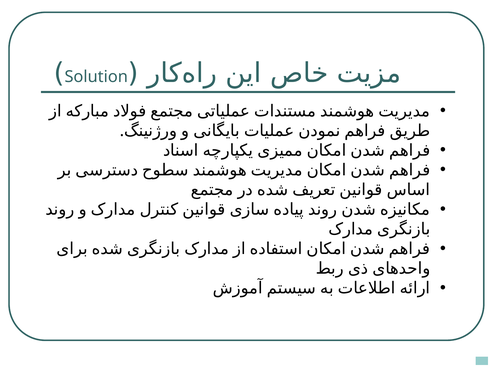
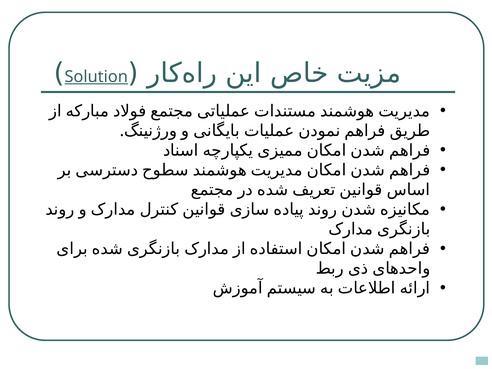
Solution underline: none -> present
